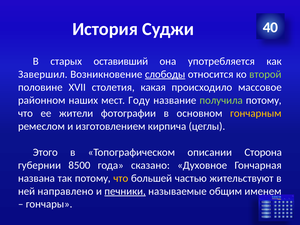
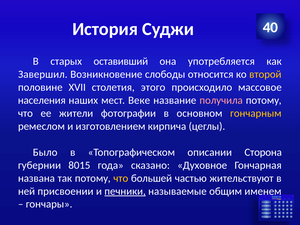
слободы underline: present -> none
второй colour: light green -> yellow
какая: какая -> этого
районном: районном -> населения
Году: Году -> Веке
получила colour: light green -> pink
Этого: Этого -> Было
8500: 8500 -> 8015
направлено: направлено -> присвоении
